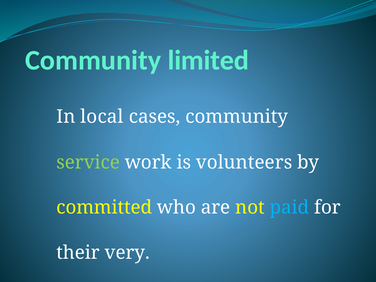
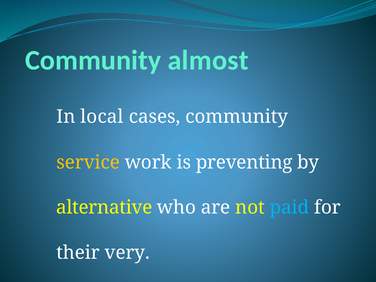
limited: limited -> almost
service colour: light green -> yellow
volunteers: volunteers -> preventing
committed: committed -> alternative
